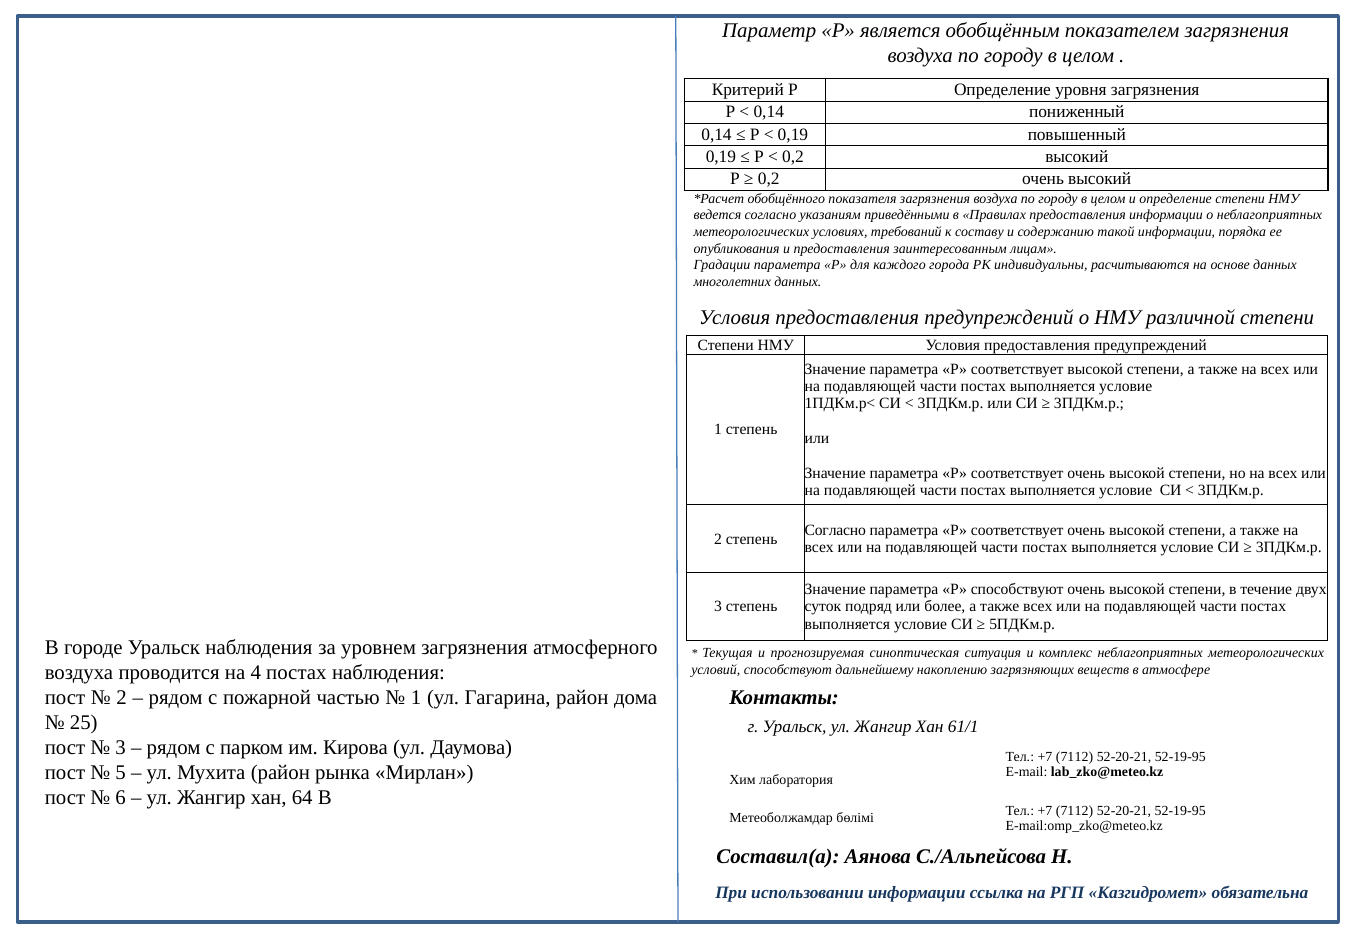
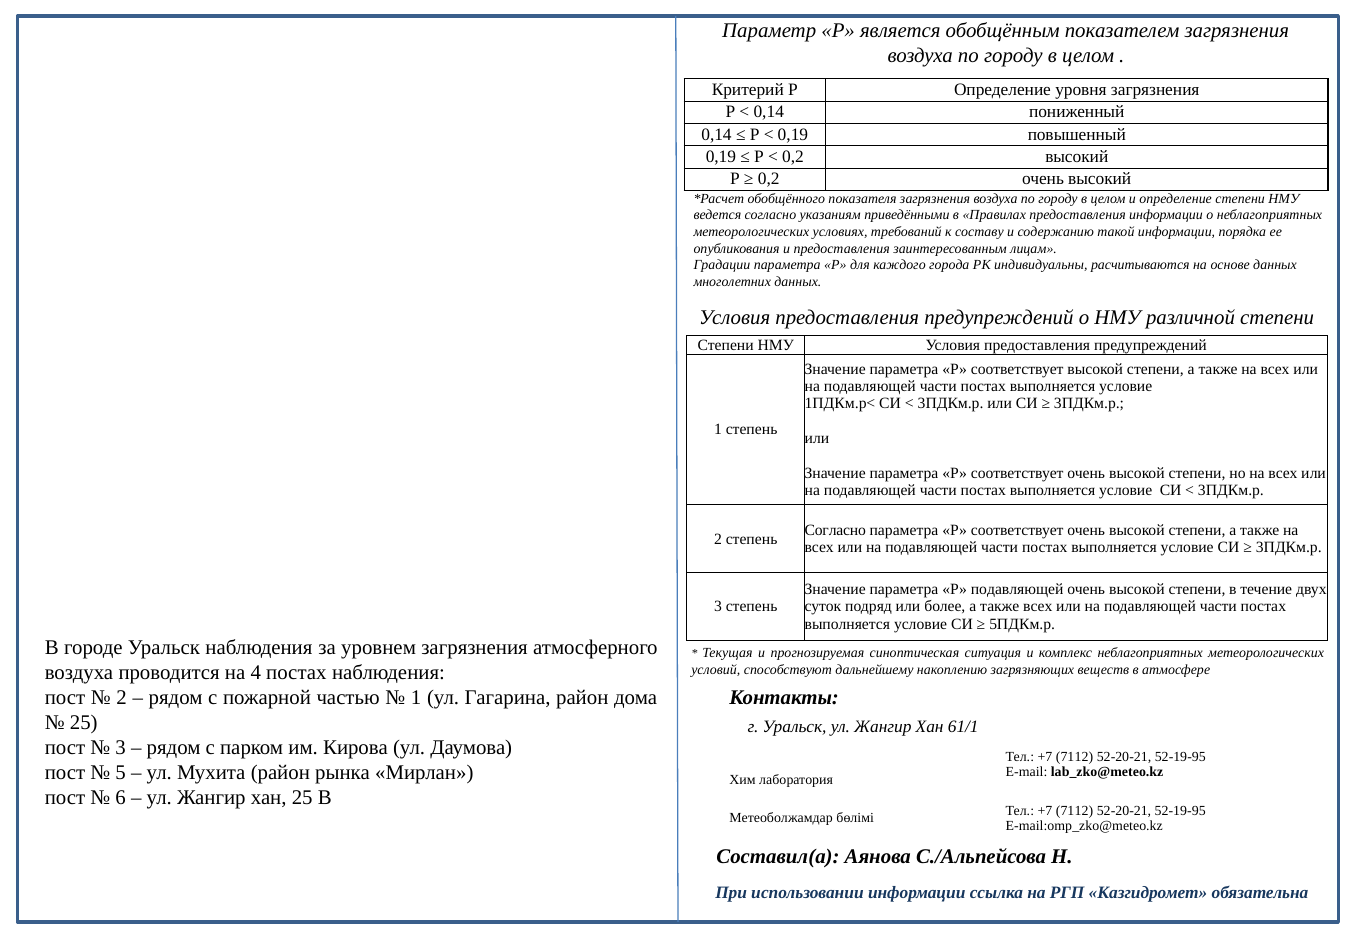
Р способствуют: способствуют -> подавляющей
хан 64: 64 -> 25
